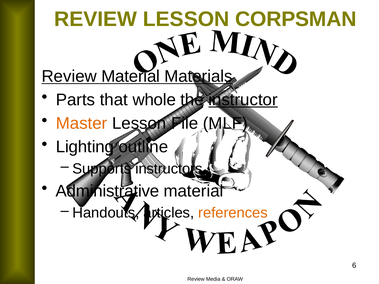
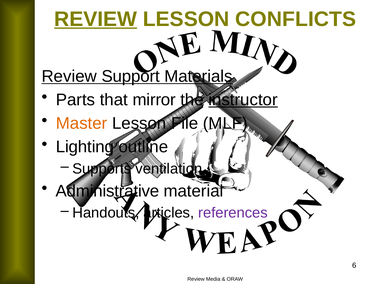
REVIEW at (96, 19) underline: none -> present
CORPSMAN: CORPSMAN -> CONFLICTS
Review Material: Material -> Support
whole: whole -> mirror
instructors: instructors -> ventilation
references colour: orange -> purple
